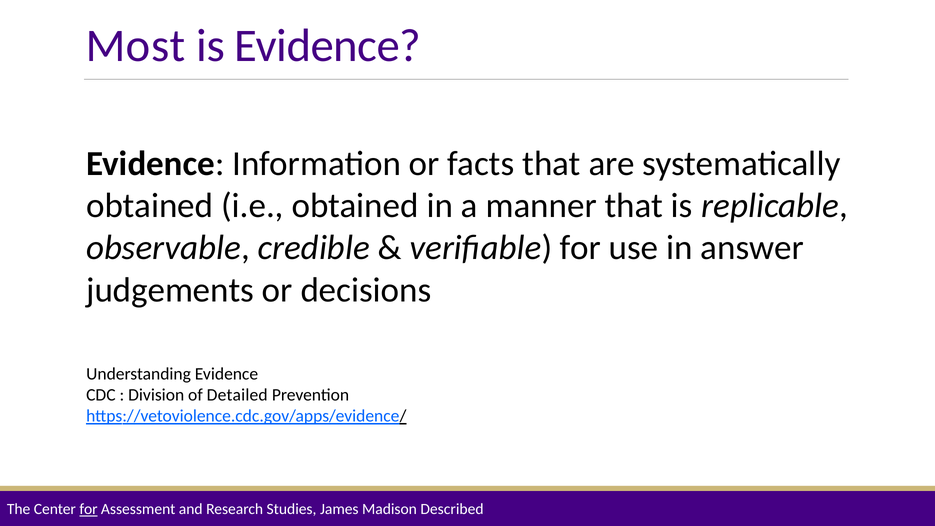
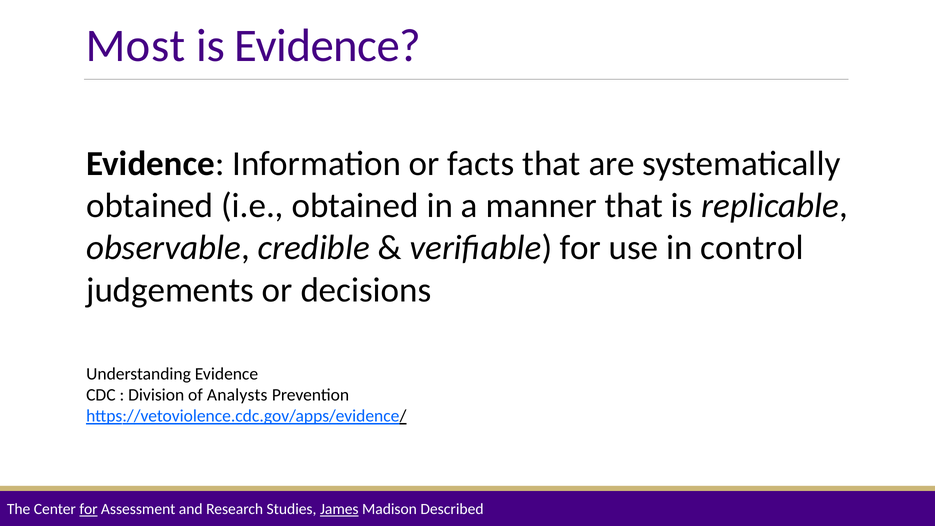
answer: answer -> control
Detailed: Detailed -> Analysts
James underline: none -> present
